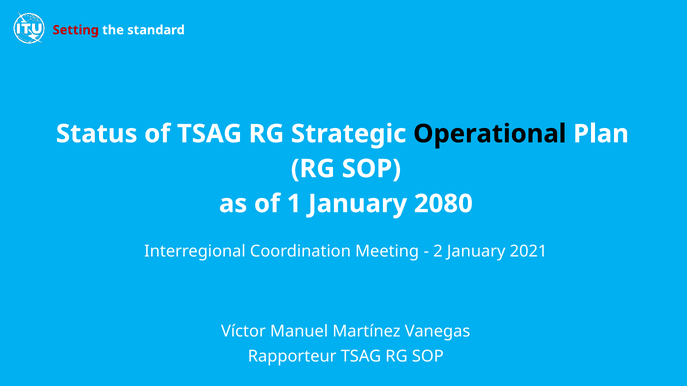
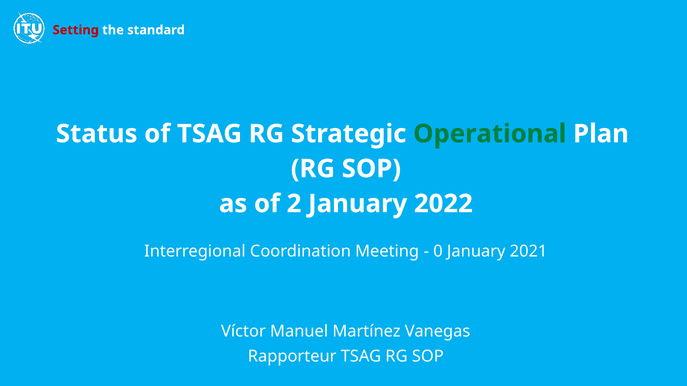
Operational colour: black -> green
1: 1 -> 2
2080: 2080 -> 2022
2: 2 -> 0
